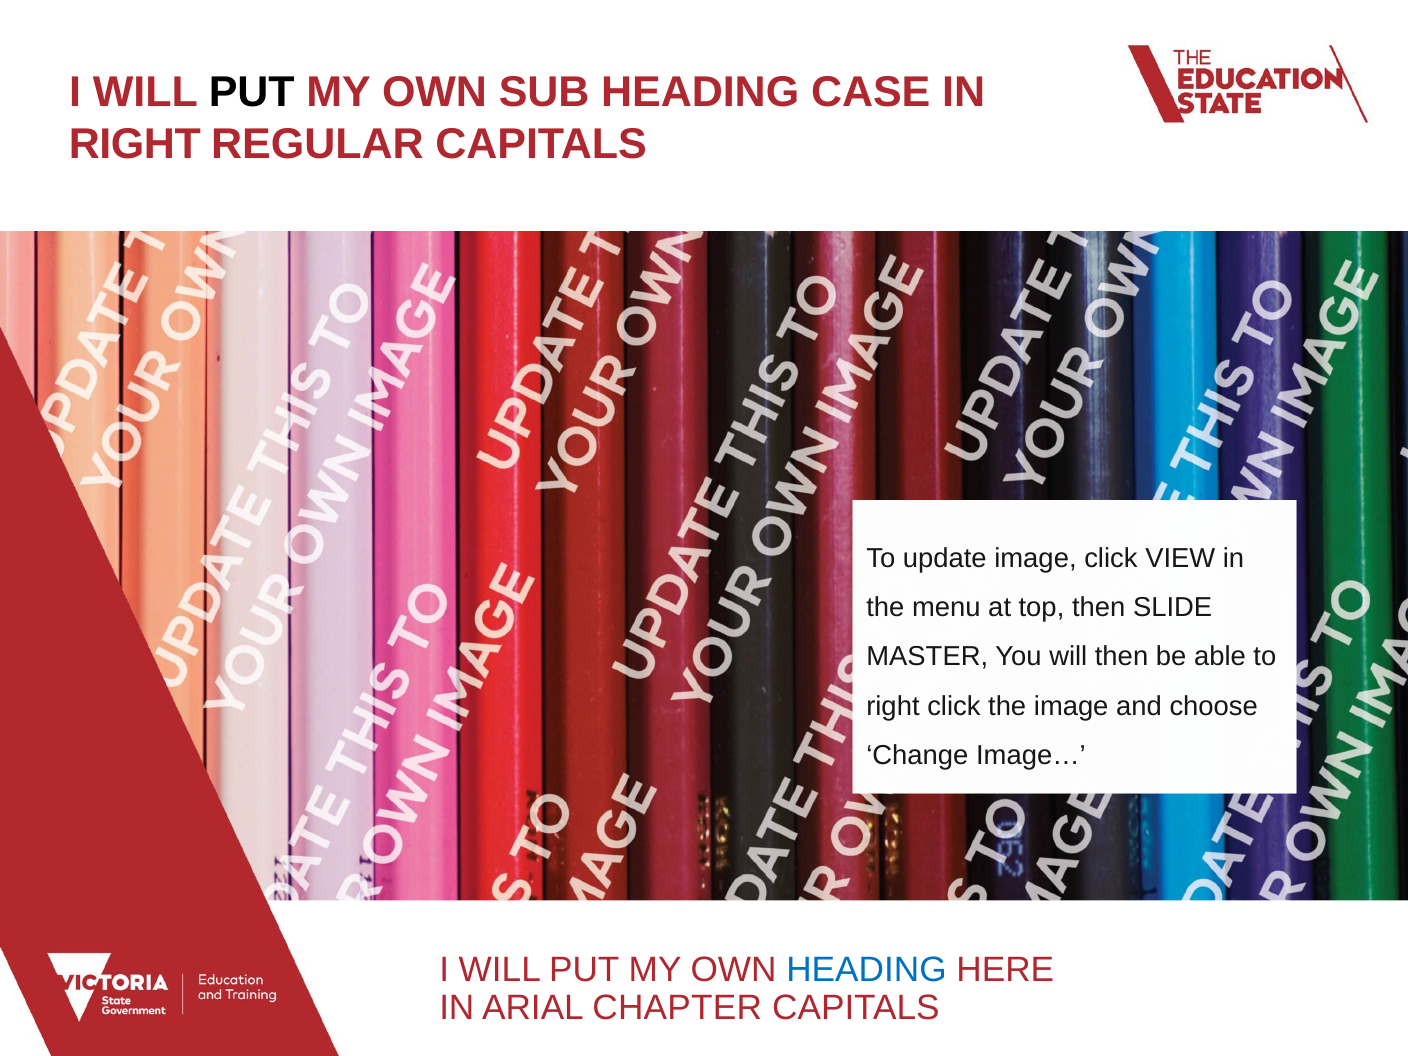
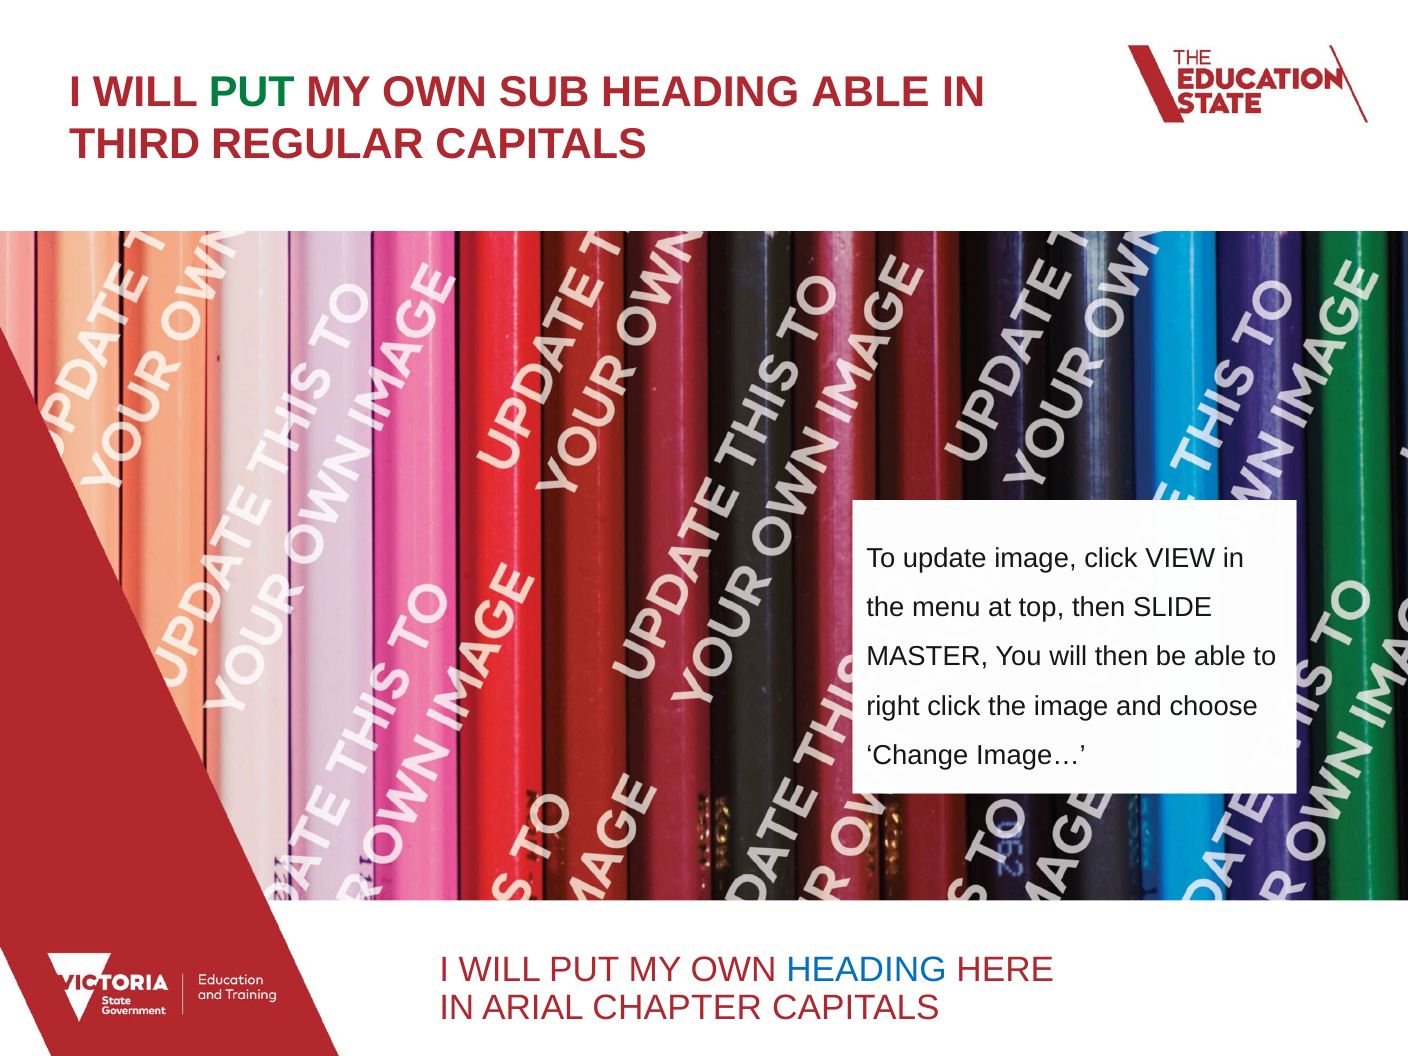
PUT at (252, 92) colour: black -> green
HEADING CASE: CASE -> ABLE
RIGHT at (135, 144): RIGHT -> THIRD
